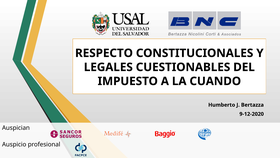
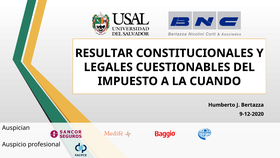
RESPECTO: RESPECTO -> RESULTAR
